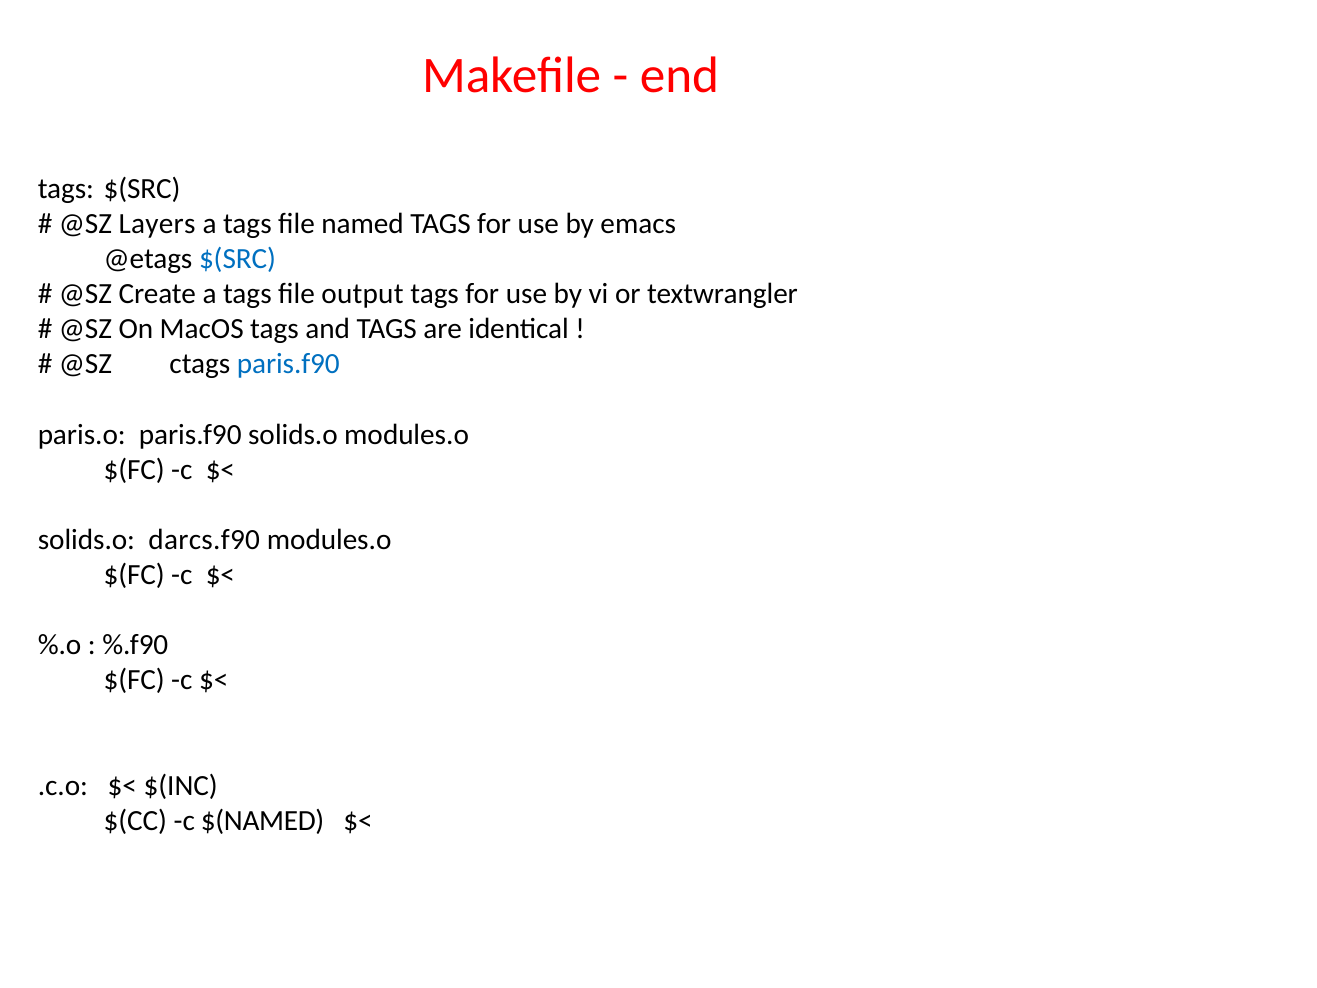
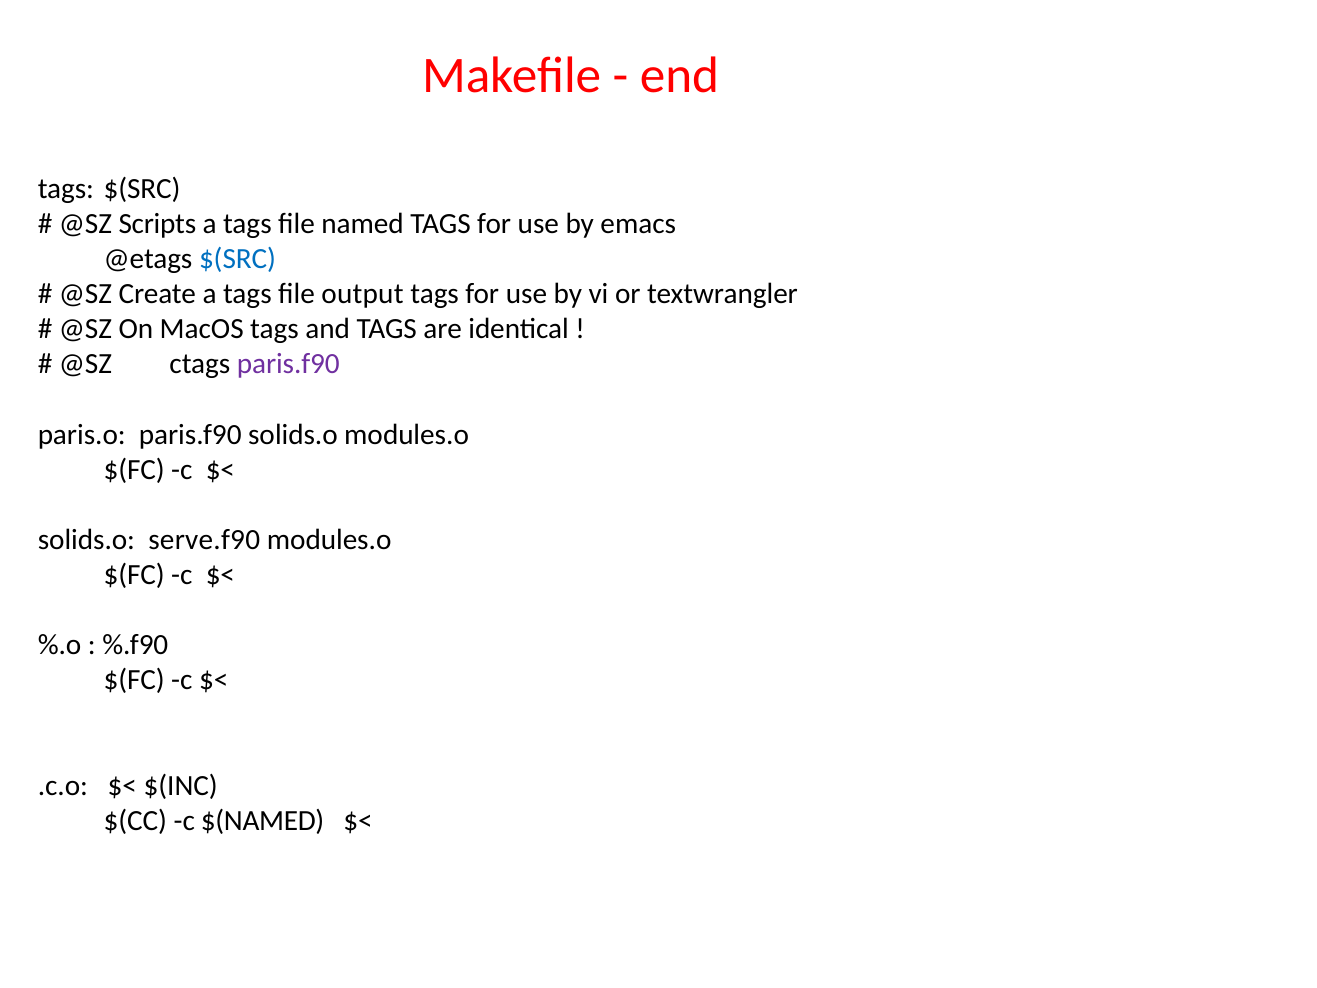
Layers: Layers -> Scripts
paris.f90 at (288, 364) colour: blue -> purple
darcs.f90: darcs.f90 -> serve.f90
